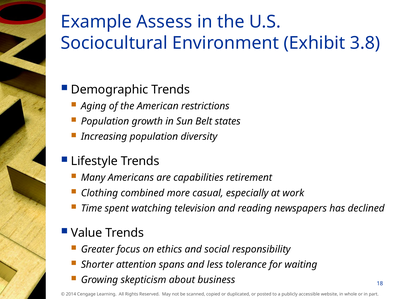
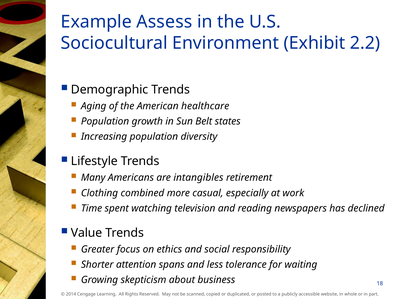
3.8: 3.8 -> 2.2
restrictions: restrictions -> healthcare
capabilities: capabilities -> intangibles
